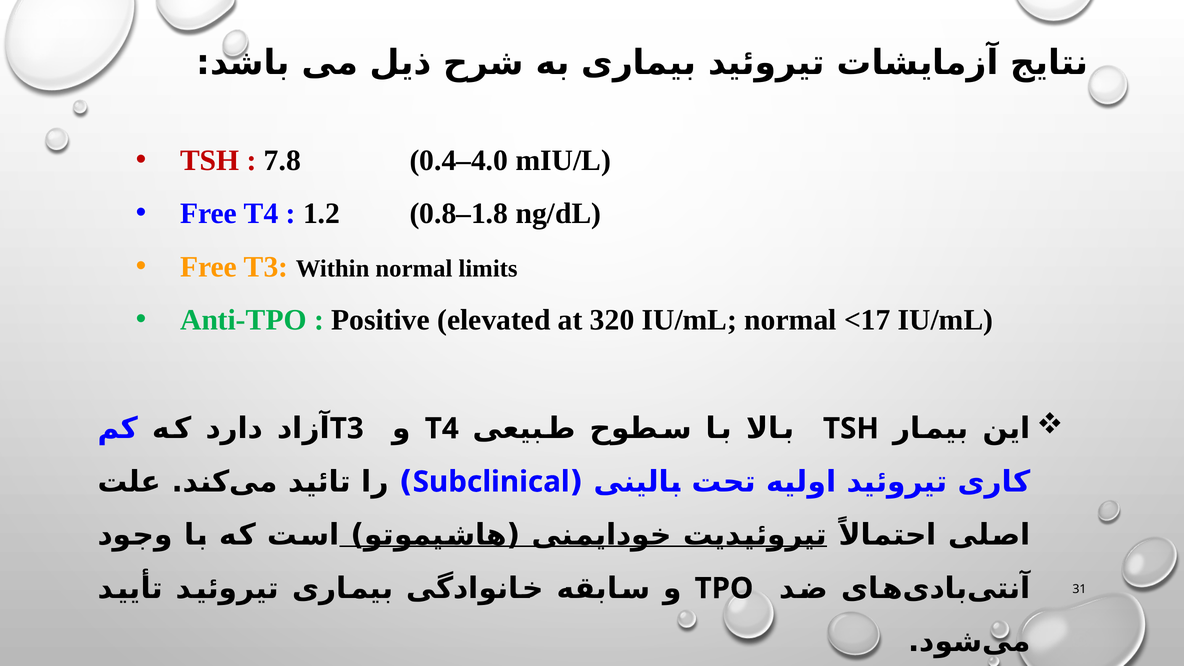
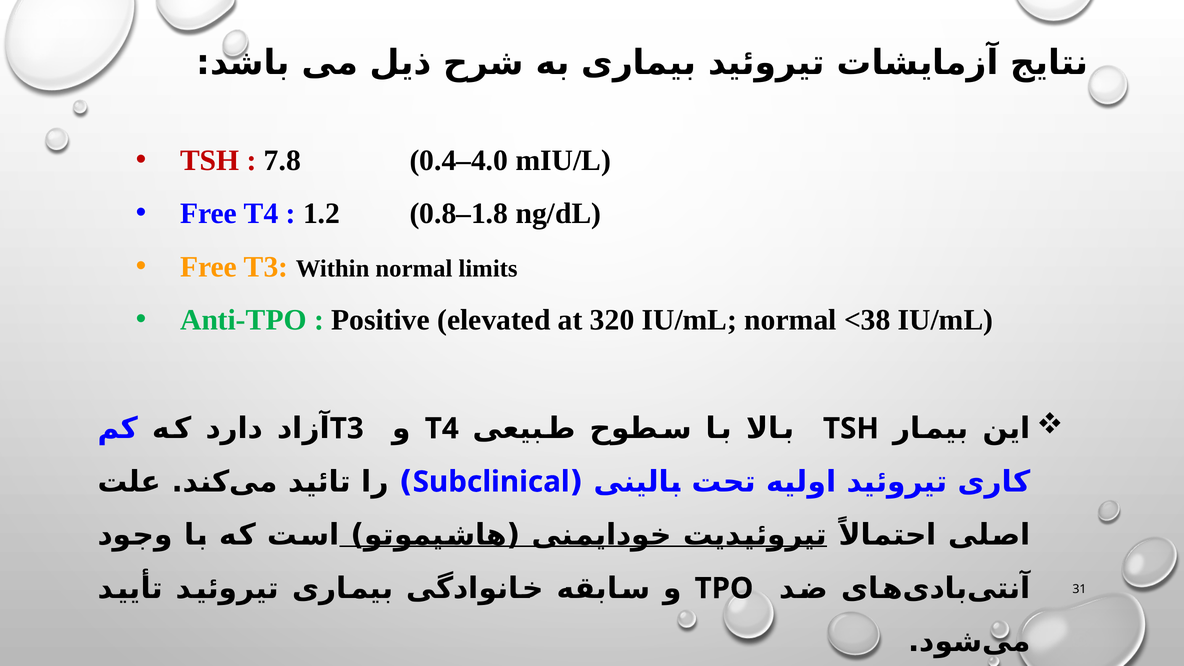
<17: <17 -> <38
